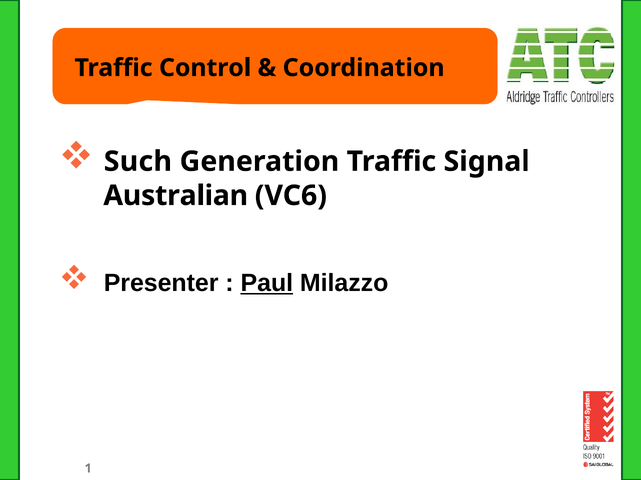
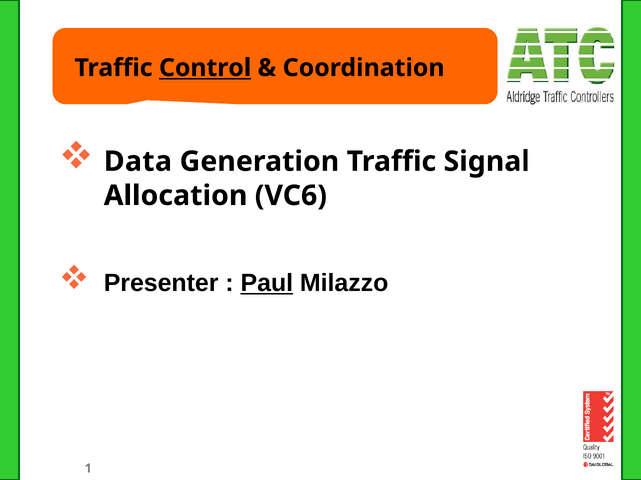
Control underline: none -> present
Such: Such -> Data
Australian: Australian -> Allocation
